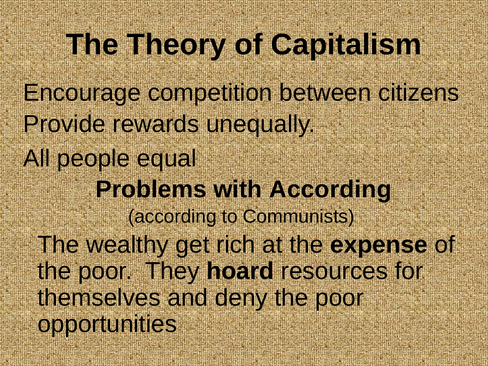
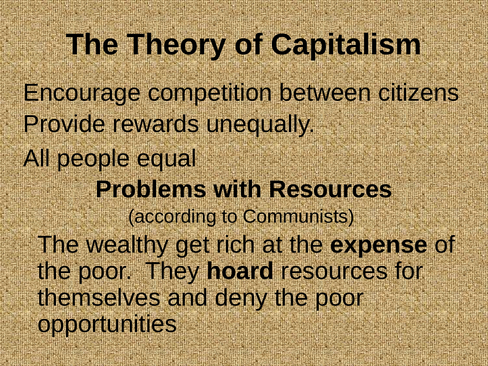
with According: According -> Resources
